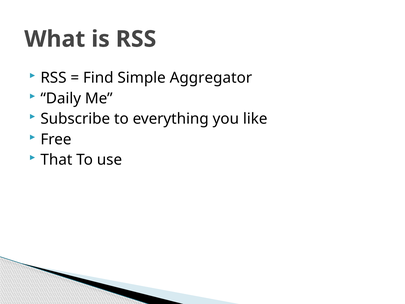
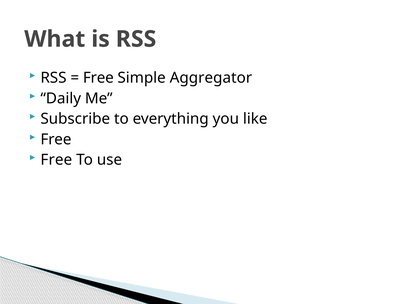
Find at (98, 78): Find -> Free
That at (56, 160): That -> Free
